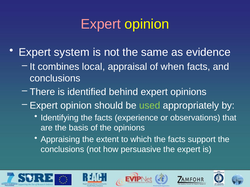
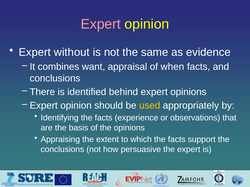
system: system -> without
local: local -> want
used colour: light green -> yellow
